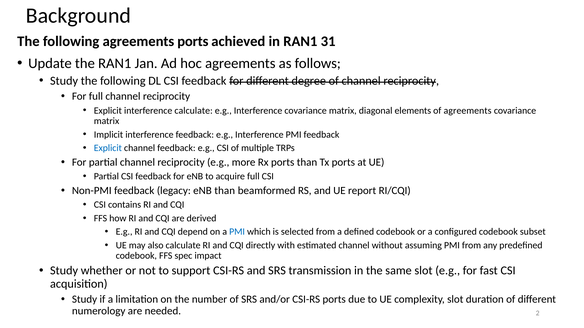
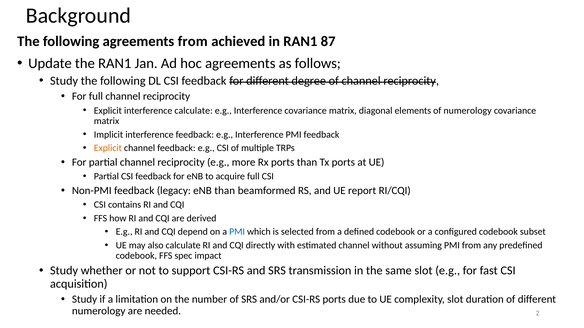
agreements ports: ports -> from
31: 31 -> 87
of agreements: agreements -> numerology
Explicit at (108, 148) colour: blue -> orange
